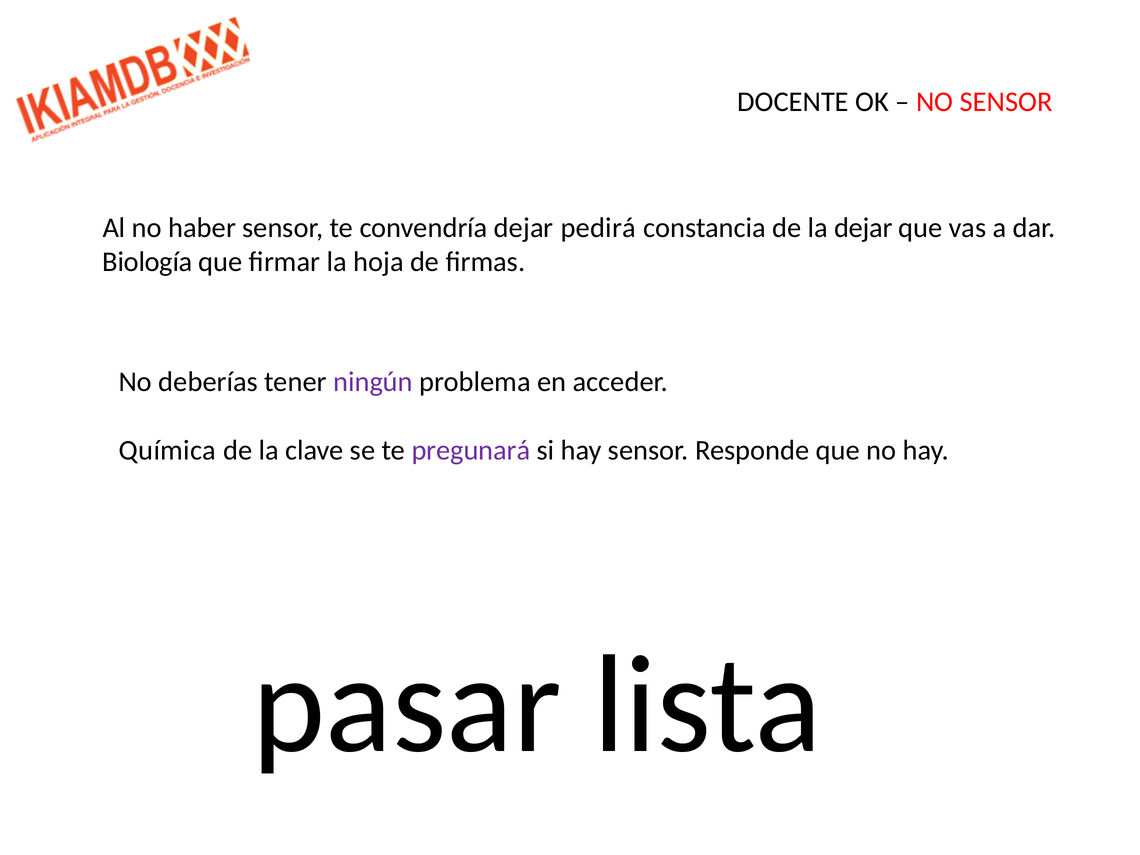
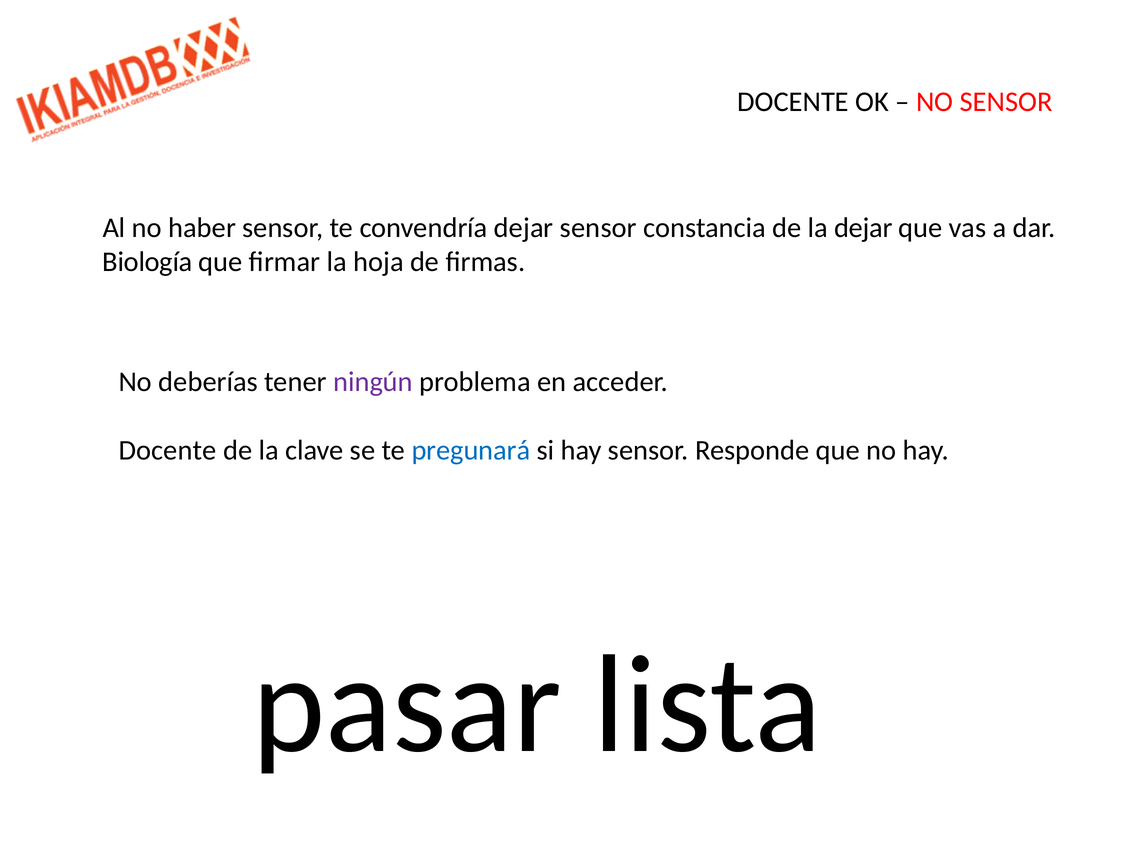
dejar pedirá: pedirá -> sensor
Química at (167, 450): Química -> Docente
pregunará colour: purple -> blue
